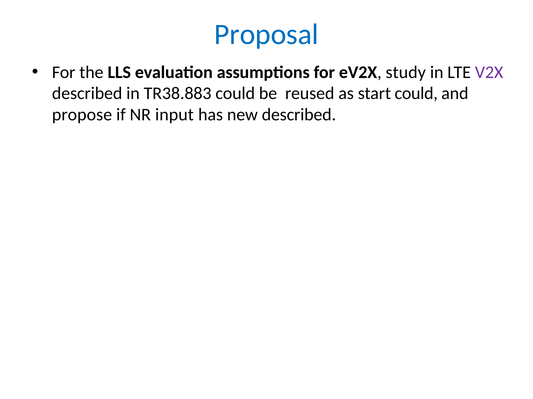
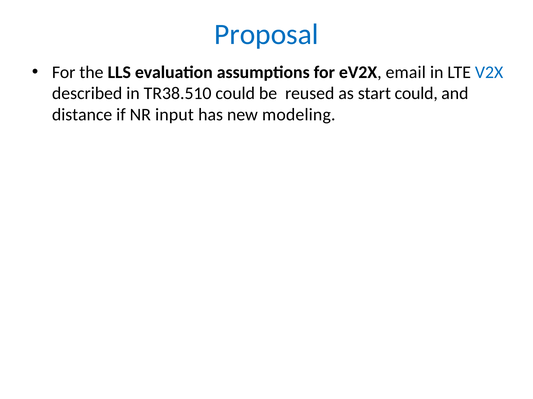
study: study -> email
V2X colour: purple -> blue
TR38.883: TR38.883 -> TR38.510
propose: propose -> distance
new described: described -> modeling
